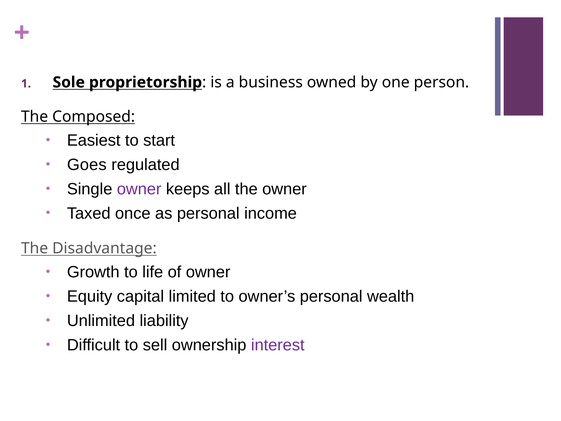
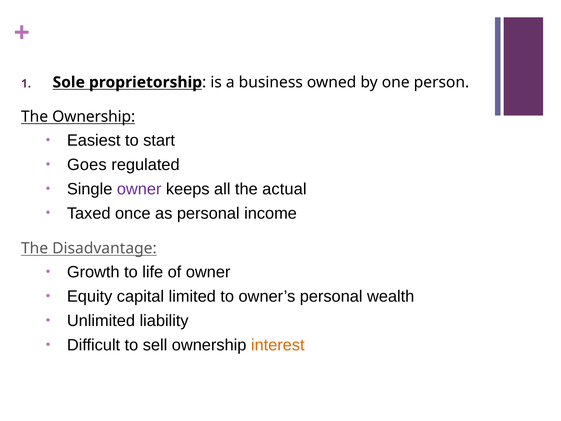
The Composed: Composed -> Ownership
the owner: owner -> actual
interest colour: purple -> orange
